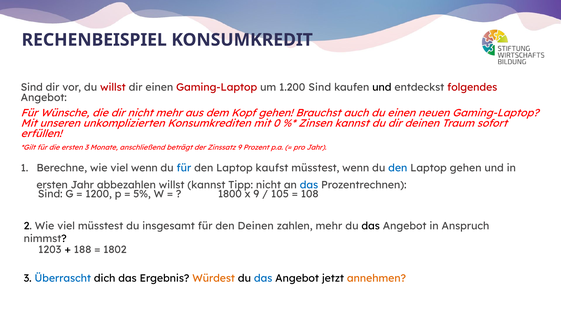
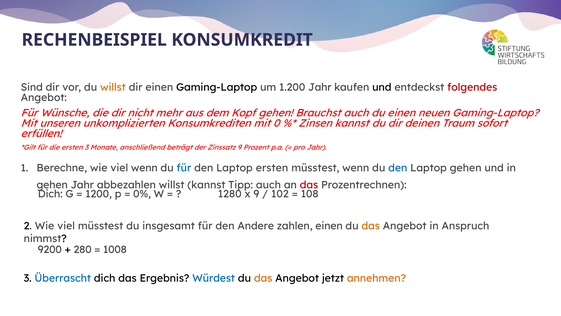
willst at (113, 87) colour: red -> orange
Gaming-Laptop at (217, 87) colour: red -> black
1.200 Sind: Sind -> Jahr
Laptop kaufst: kaufst -> ersten
ersten at (52, 185): ersten -> gehen
Tipp nicht: nicht -> auch
das at (309, 185) colour: blue -> red
Sind at (50, 194): Sind -> Dich
5%: 5% -> 0%
1800: 1800 -> 1280
105: 105 -> 102
den Deinen: Deinen -> Andere
zahlen mehr: mehr -> einen
das at (371, 226) colour: black -> orange
1203: 1203 -> 9200
188: 188 -> 280
1802: 1802 -> 1008
Würdest colour: orange -> blue
das at (263, 278) colour: blue -> orange
